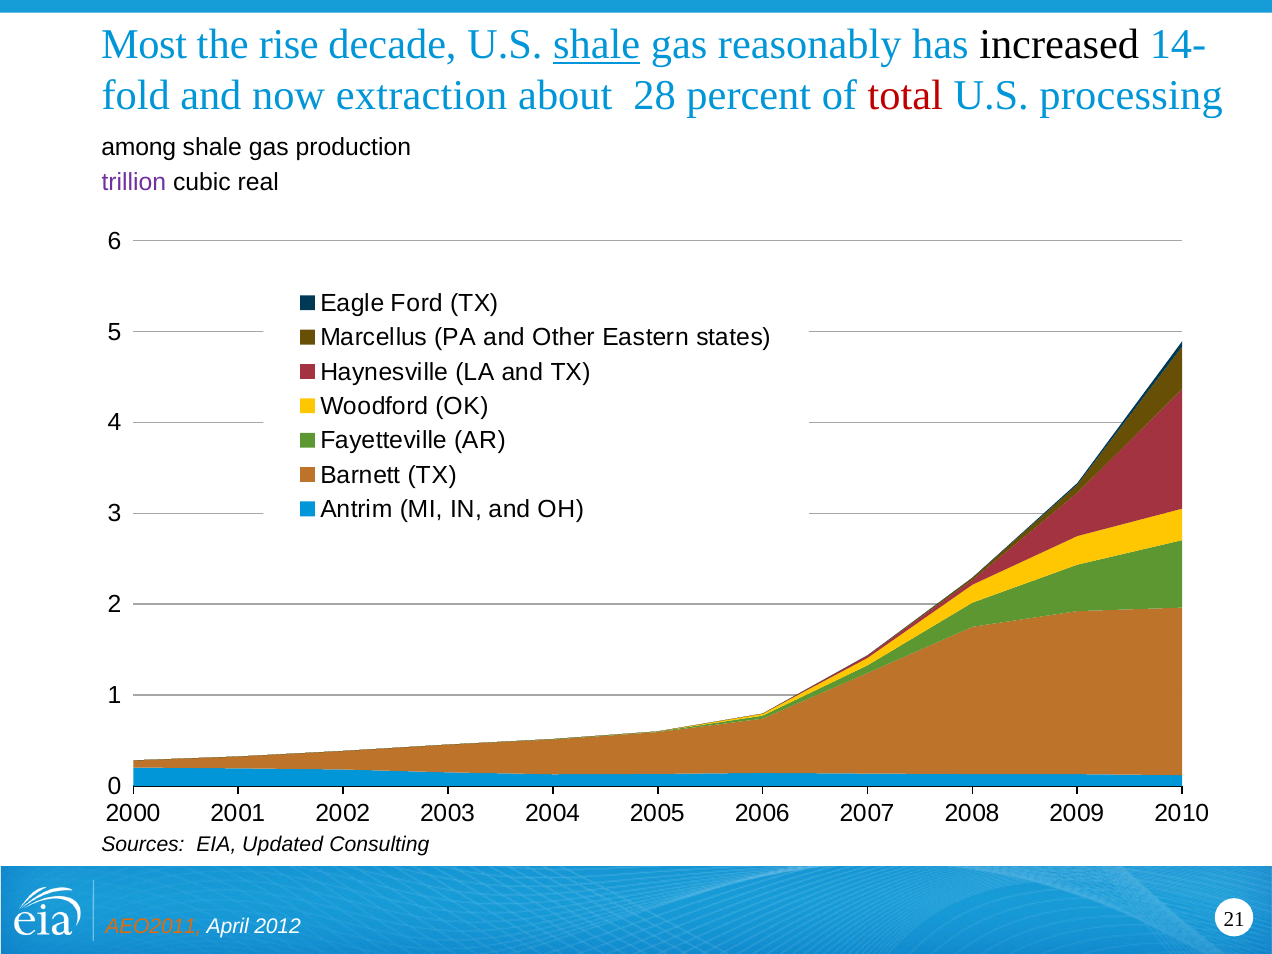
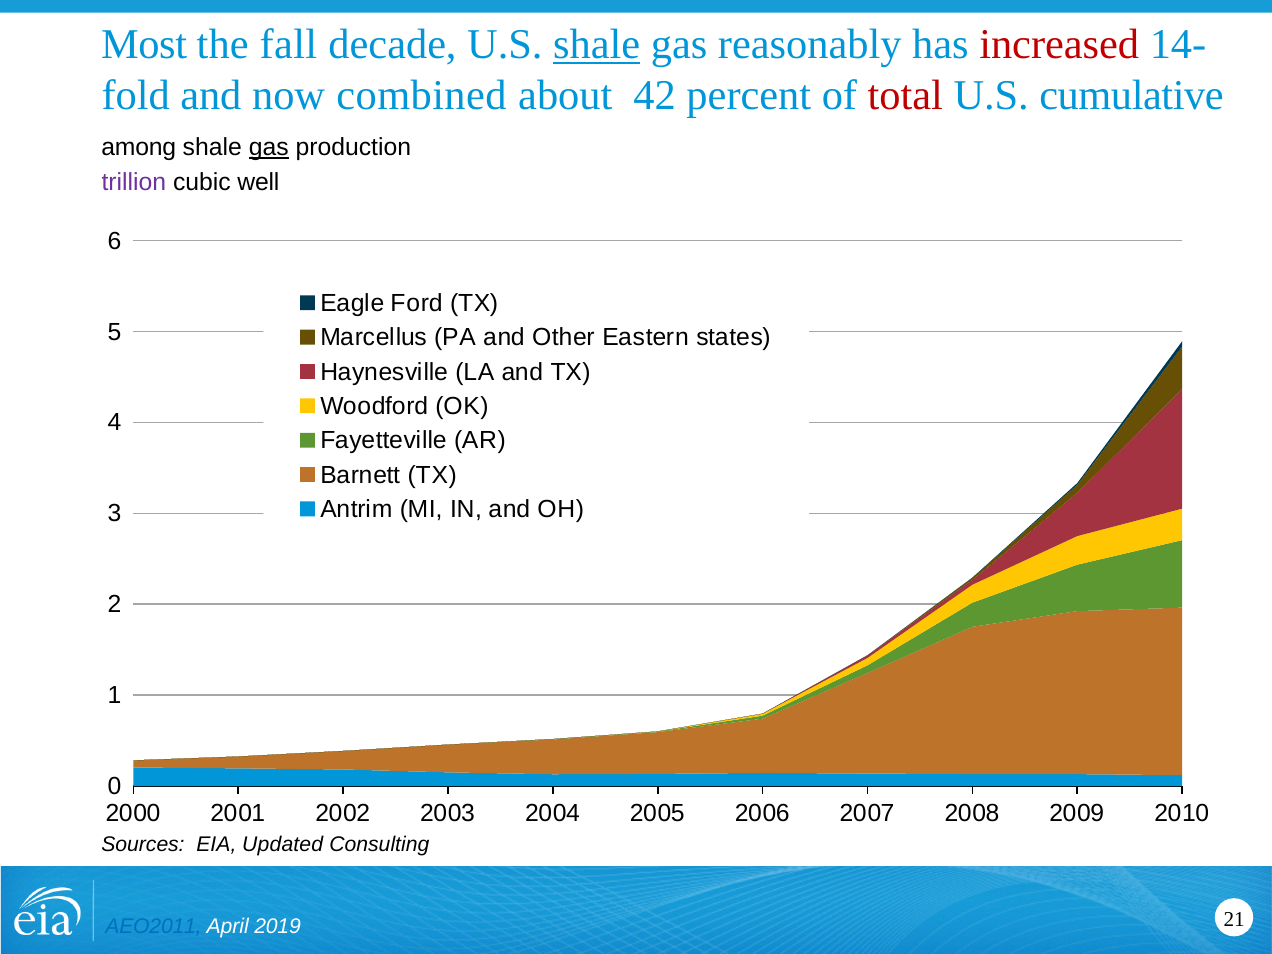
rise: rise -> fall
increased colour: black -> red
extraction: extraction -> combined
28: 28 -> 42
processing: processing -> cumulative
gas at (269, 147) underline: none -> present
real: real -> well
AEO2011 colour: orange -> blue
2012: 2012 -> 2019
